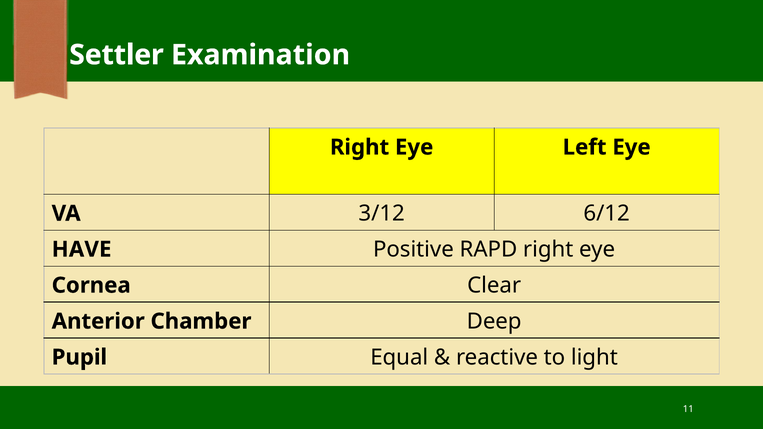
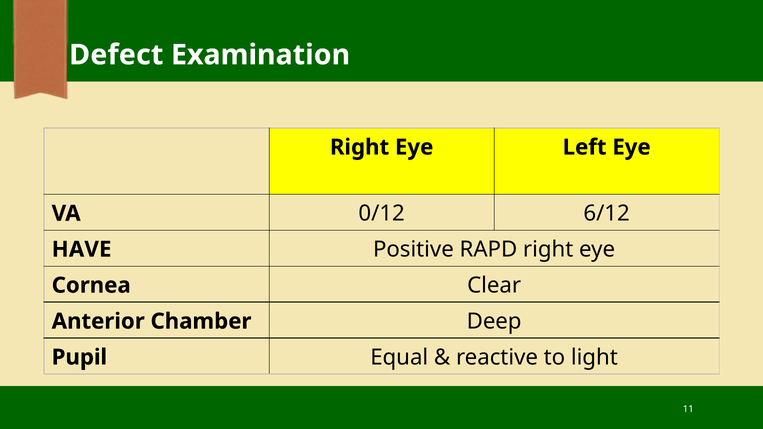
Settler: Settler -> Defect
3/12: 3/12 -> 0/12
